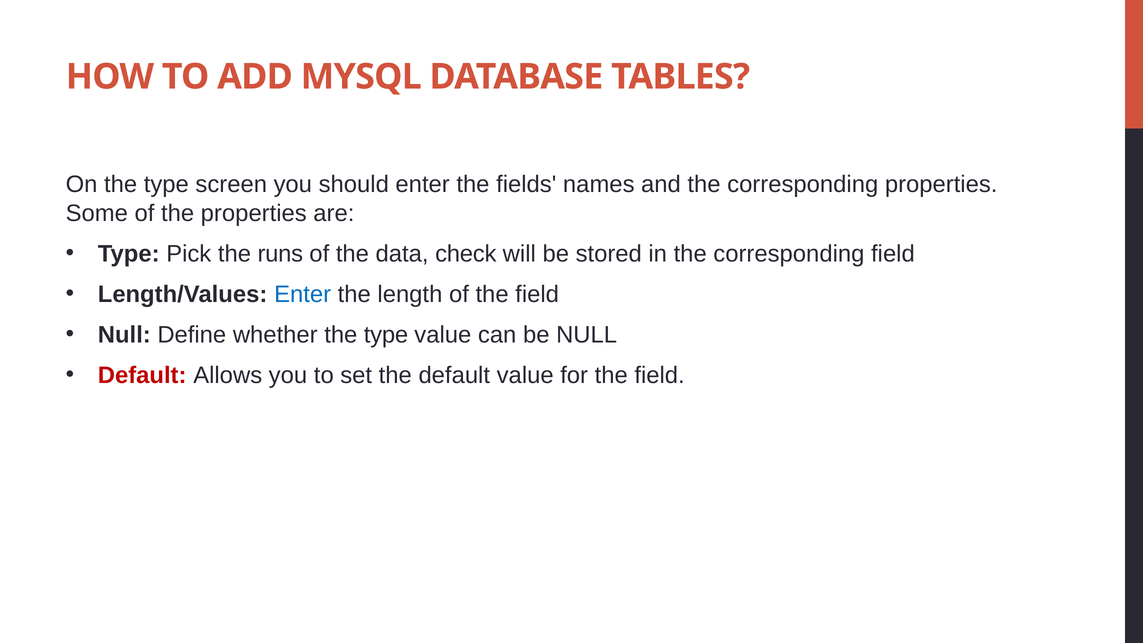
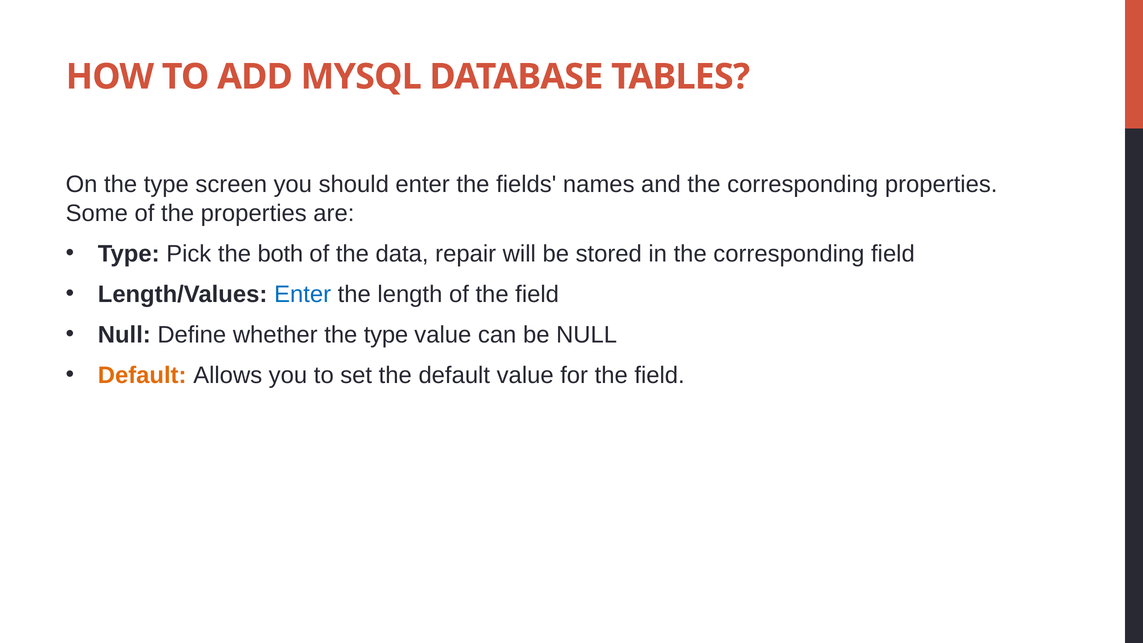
runs: runs -> both
check: check -> repair
Default at (142, 375) colour: red -> orange
